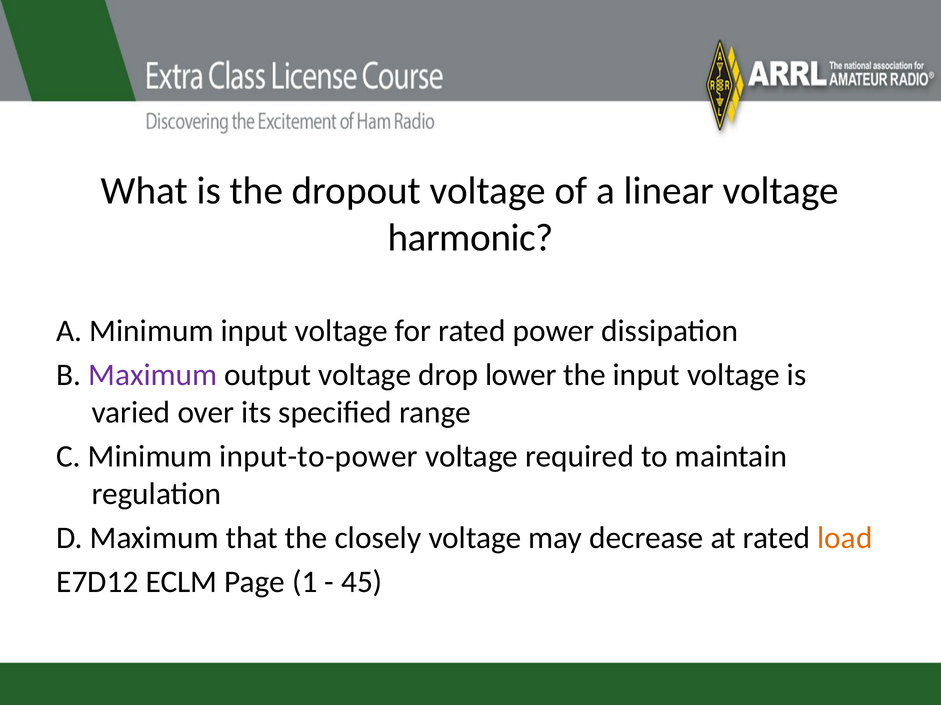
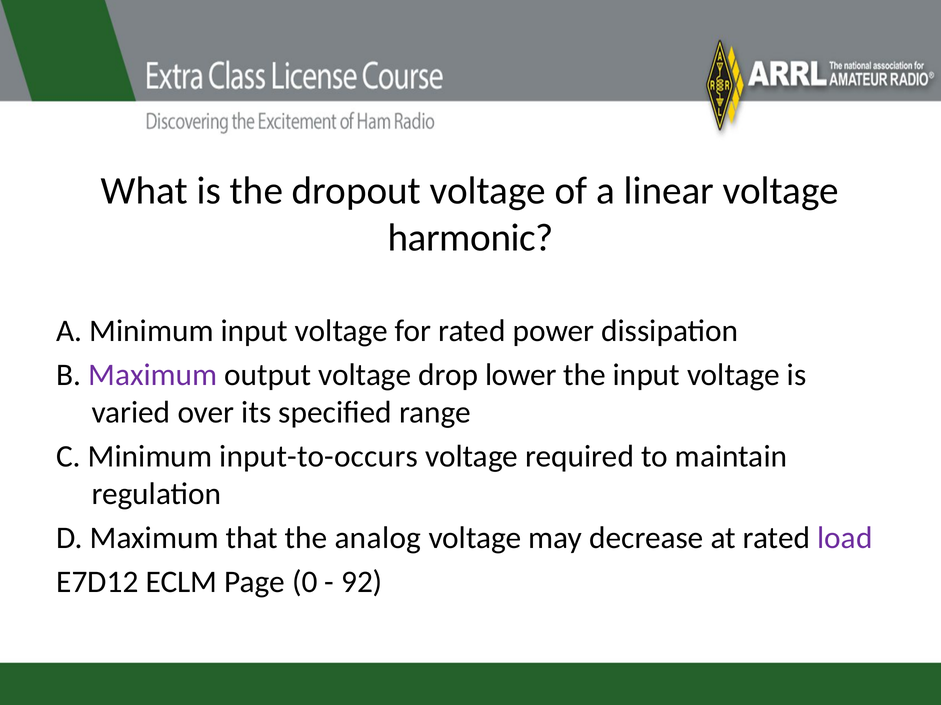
input-to-power: input-to-power -> input-to-occurs
closely: closely -> analog
load colour: orange -> purple
1: 1 -> 0
45: 45 -> 92
